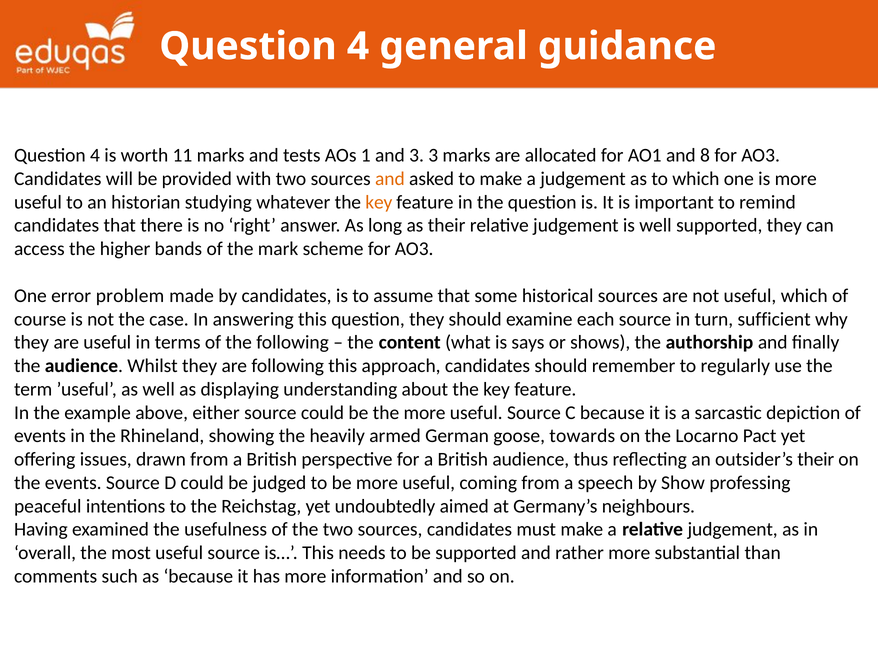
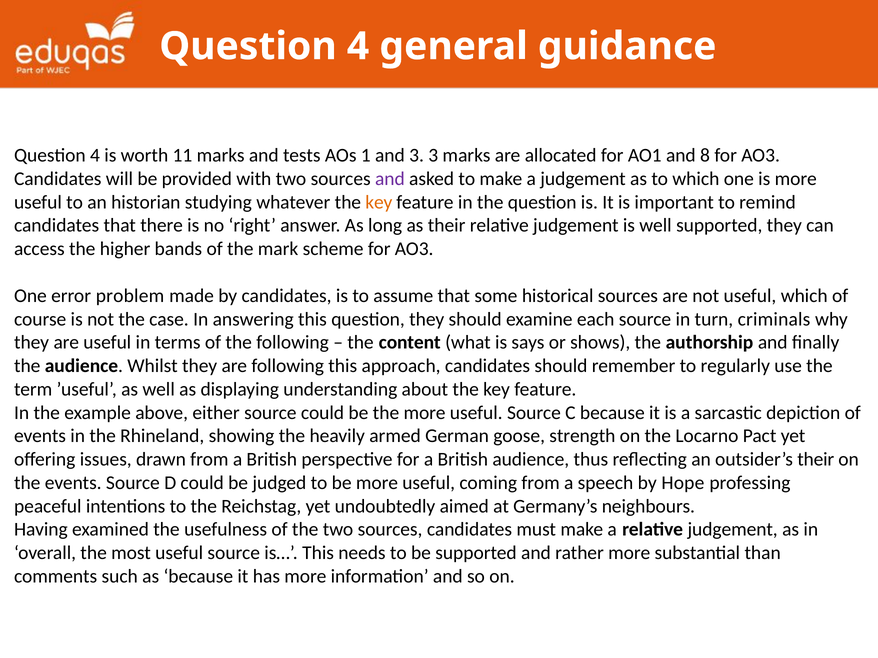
and at (390, 179) colour: orange -> purple
sufficient: sufficient -> criminals
towards: towards -> strength
Show: Show -> Hope
